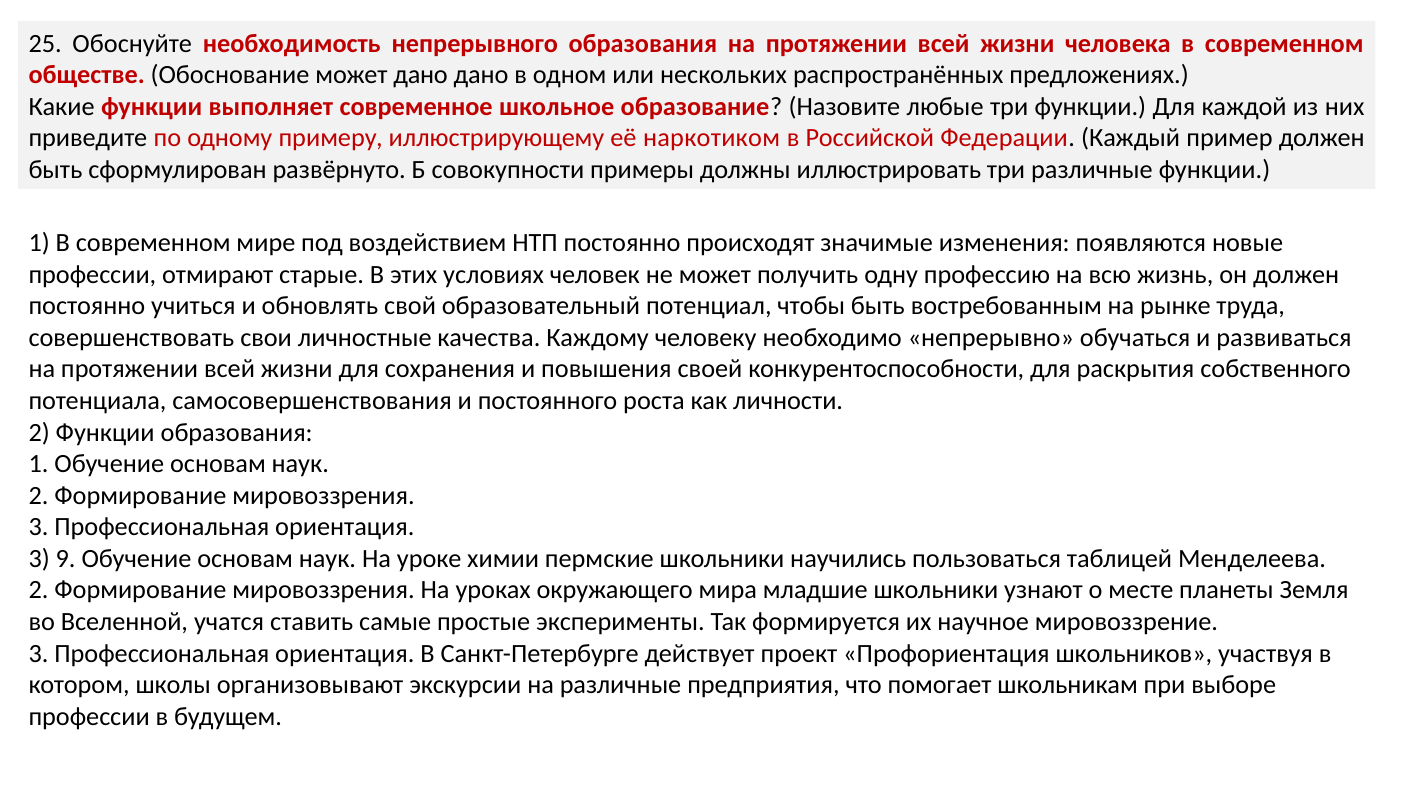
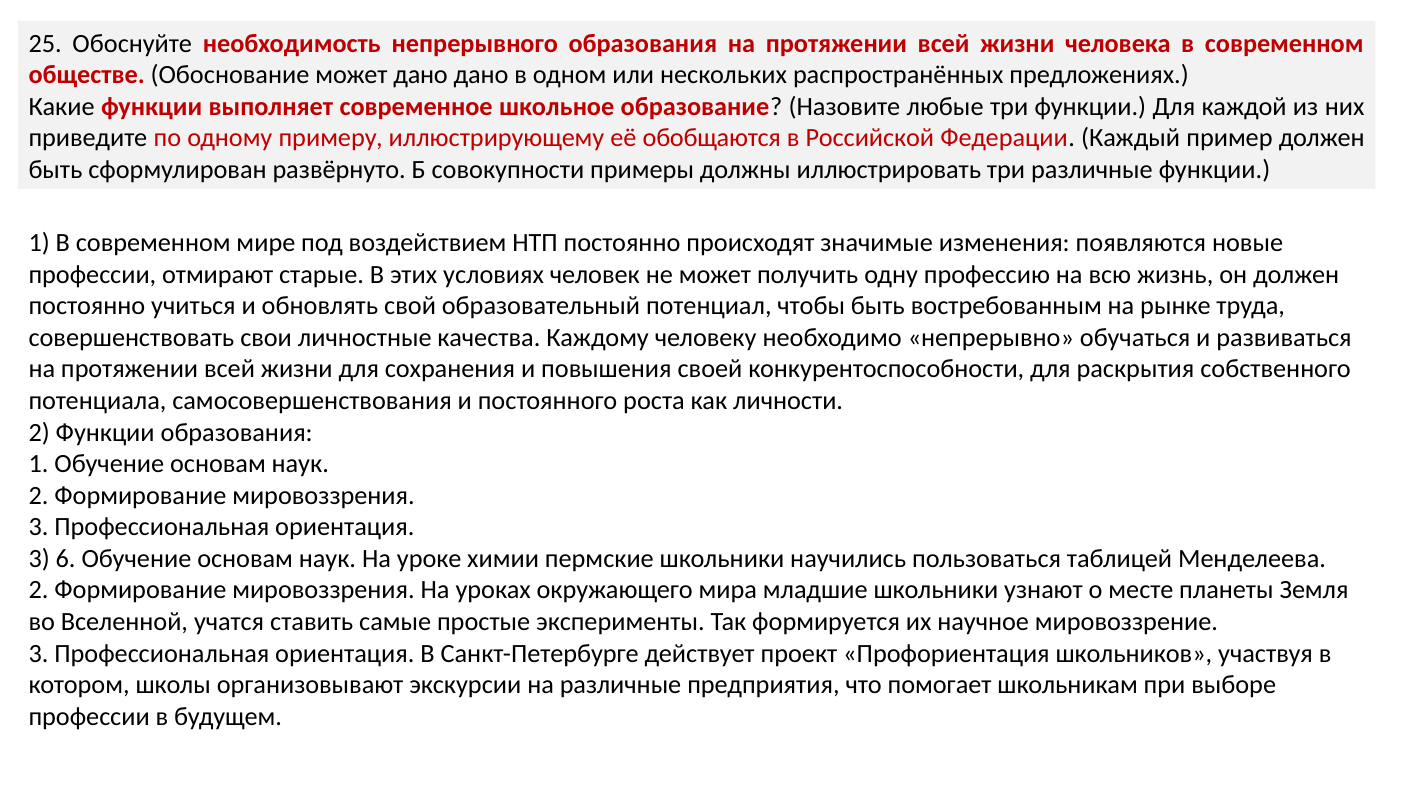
наркотиком: наркотиком -> обобщаются
9: 9 -> 6
